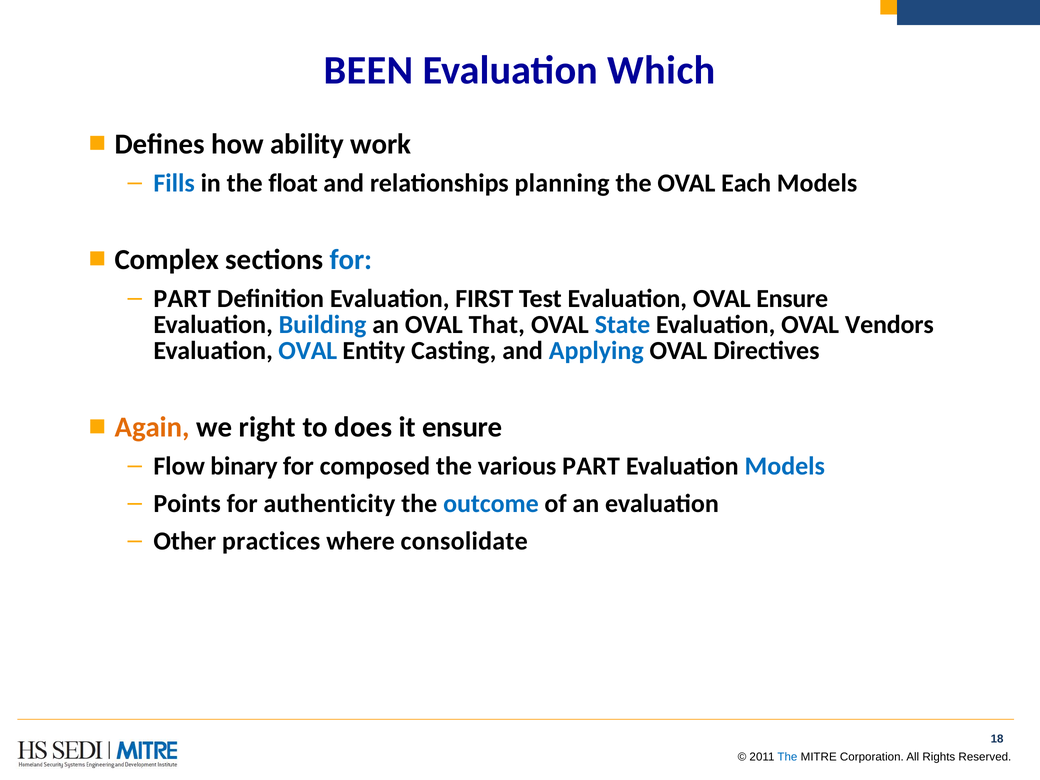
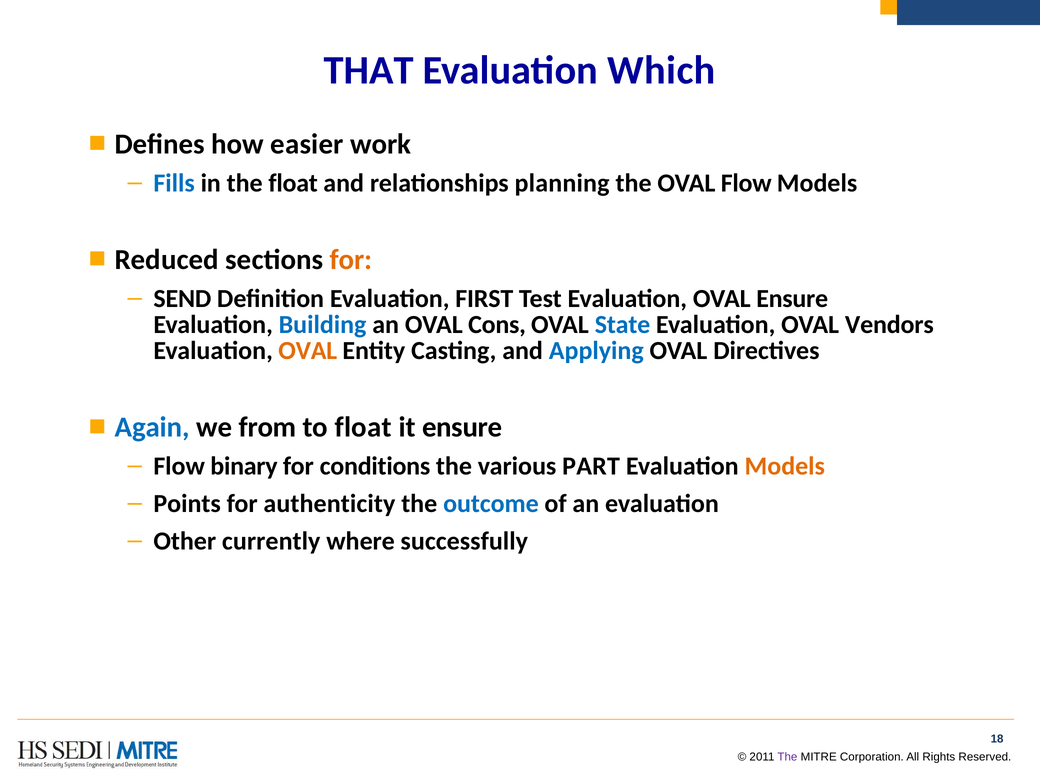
BEEN: BEEN -> THAT
ability: ability -> easier
OVAL Each: Each -> Flow
Complex: Complex -> Reduced
for at (351, 260) colour: blue -> orange
PART at (182, 299): PART -> SEND
That: That -> Cons
OVAL at (308, 351) colour: blue -> orange
Again colour: orange -> blue
right: right -> from
to does: does -> float
composed: composed -> conditions
Models at (785, 466) colour: blue -> orange
practices: practices -> currently
consolidate: consolidate -> successfully
The at (787, 757) colour: blue -> purple
